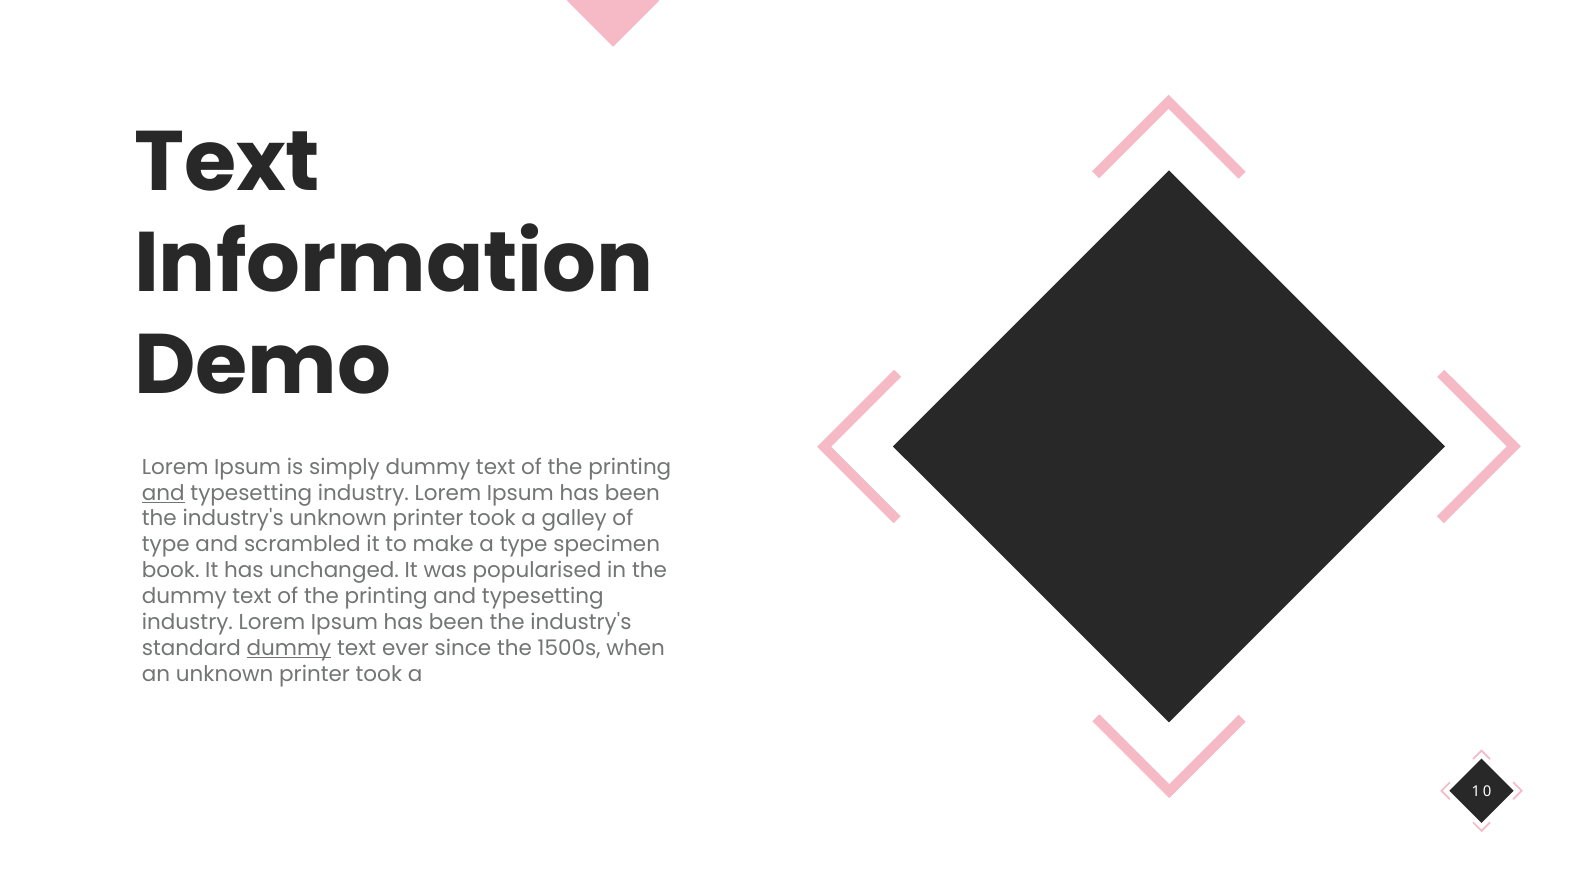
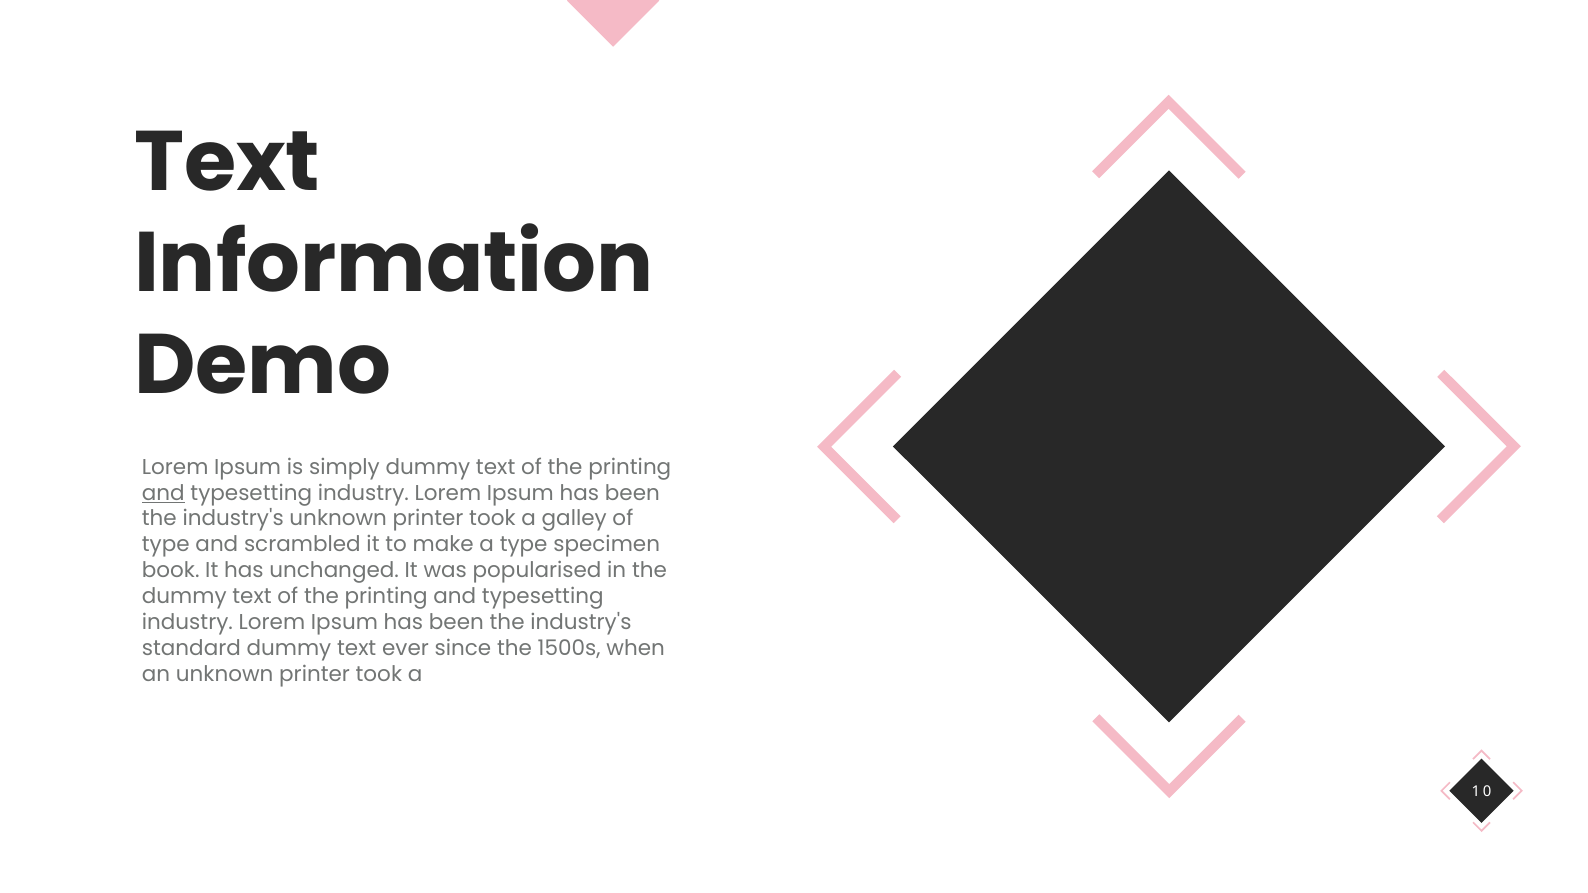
dummy at (289, 648) underline: present -> none
